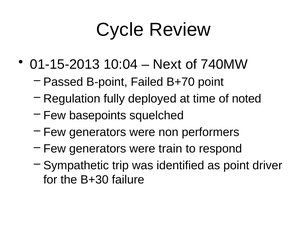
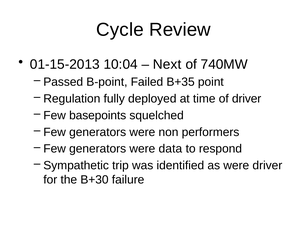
B+70: B+70 -> B+35
of noted: noted -> driver
train: train -> data
as point: point -> were
